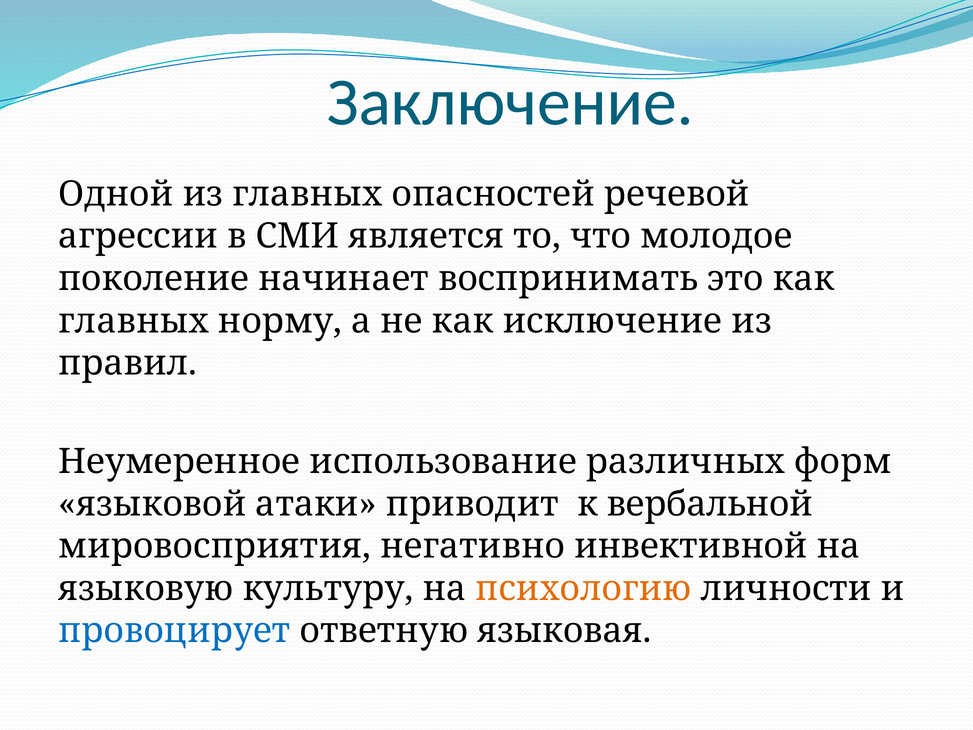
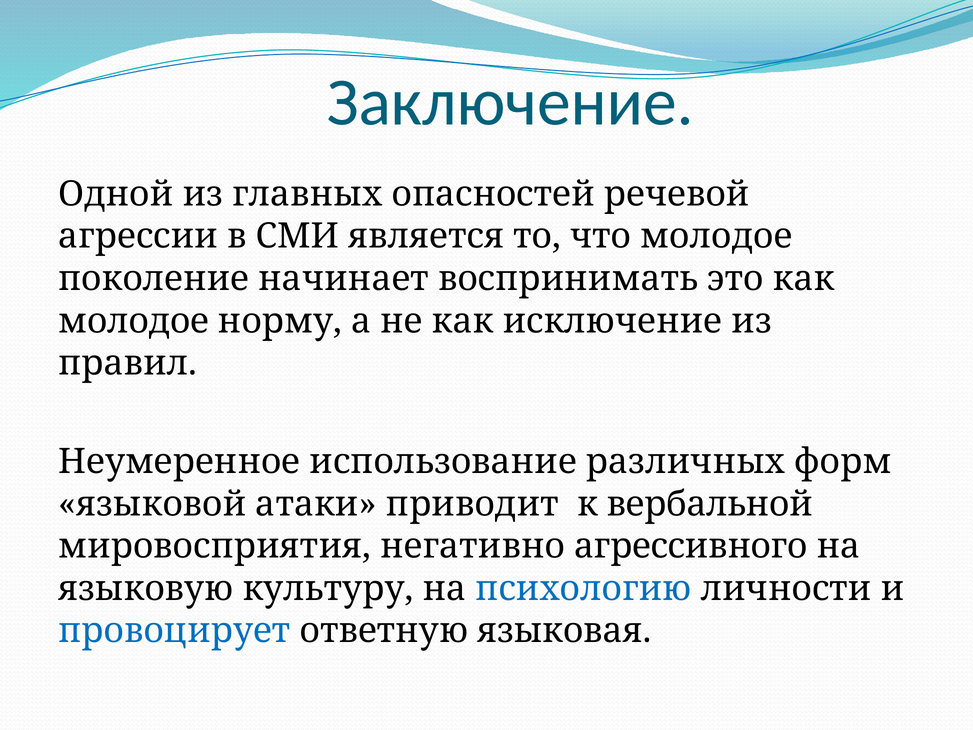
главных at (134, 321): главных -> молодое
инвективной: инвективной -> агрессивного
психологию colour: orange -> blue
